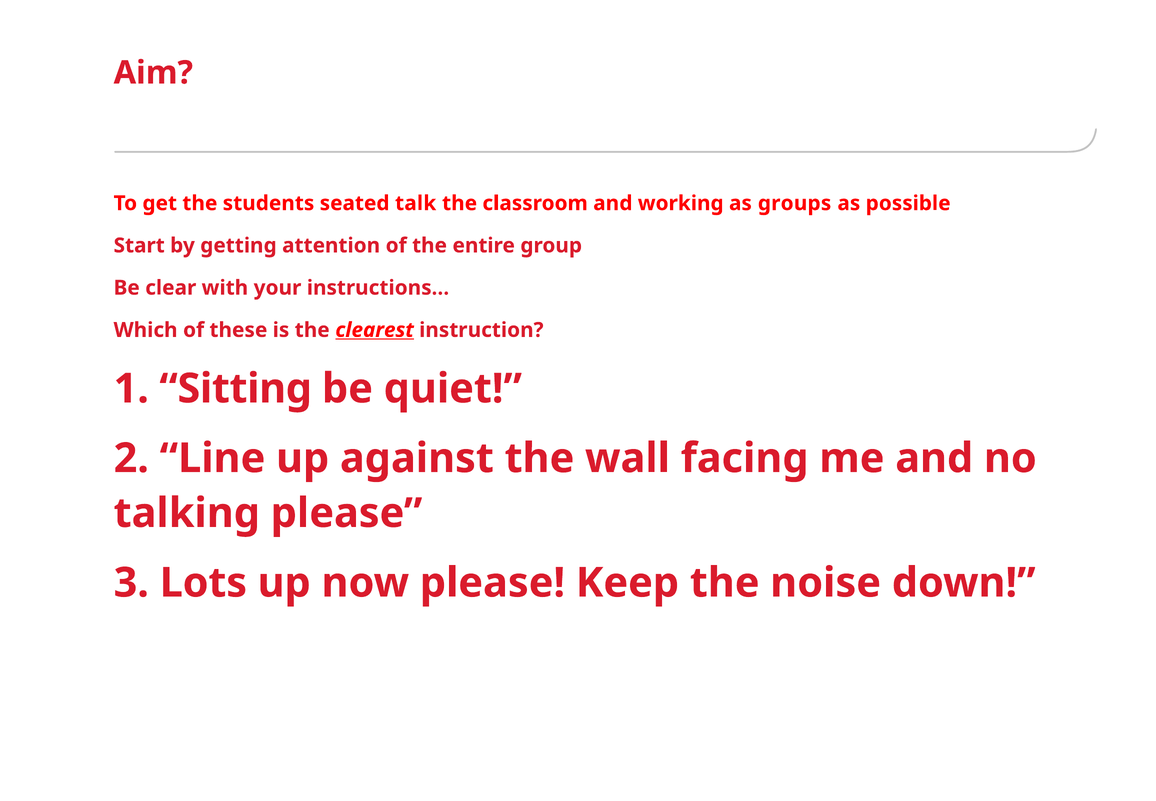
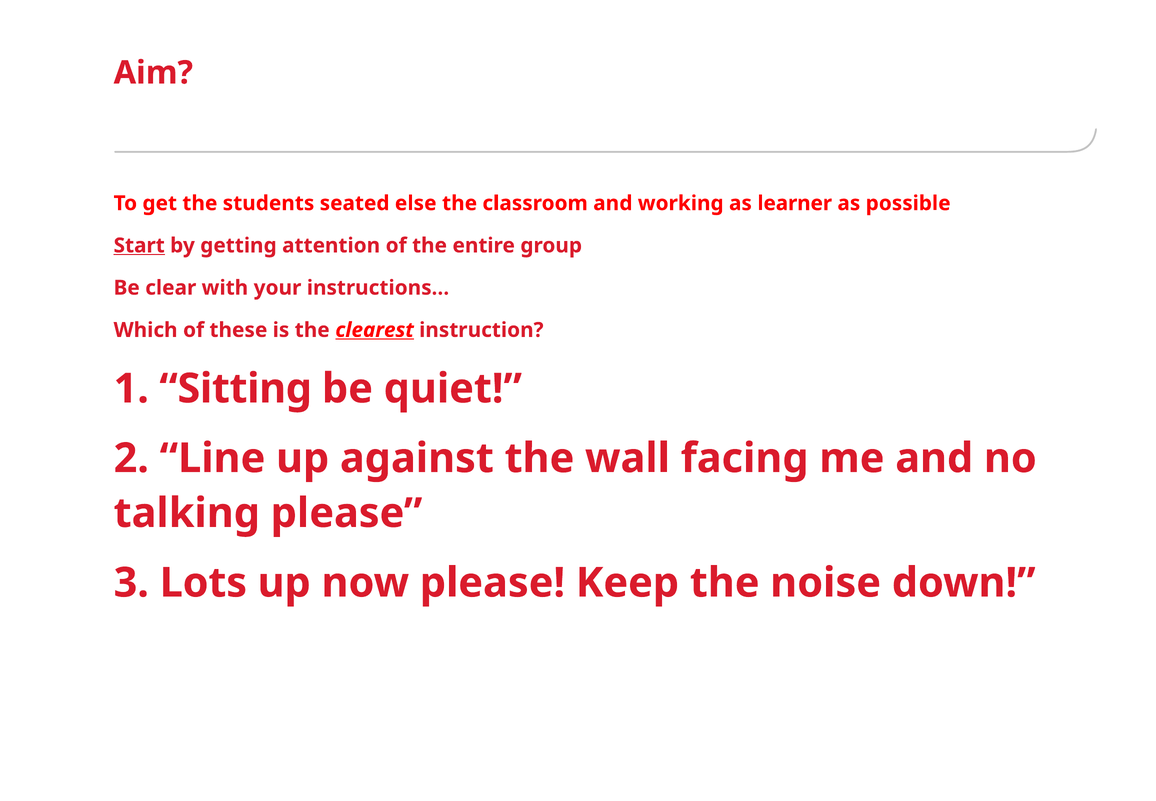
talk: talk -> else
groups: groups -> learner
Start underline: none -> present
